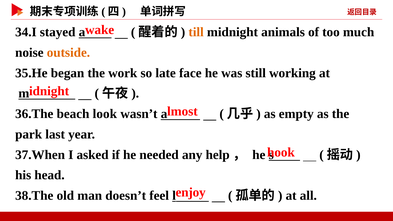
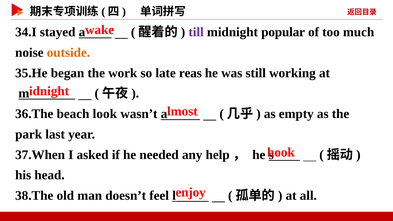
till colour: orange -> purple
animals: animals -> popular
face: face -> reas
